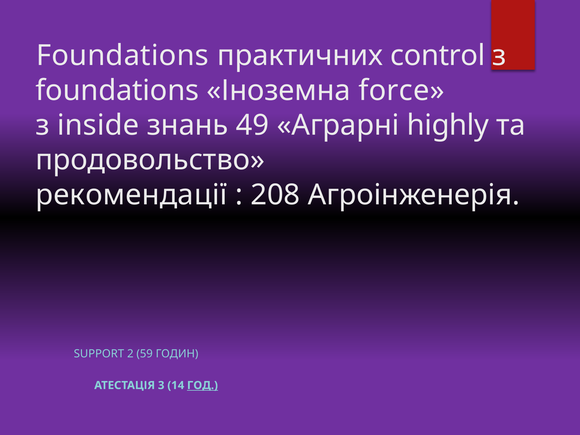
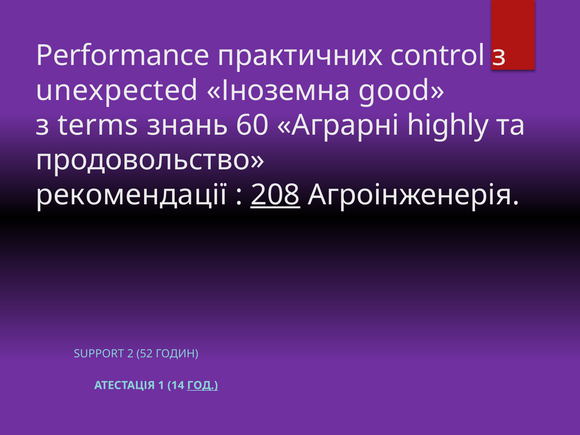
Foundations at (122, 56): Foundations -> Performance
foundations at (117, 90): foundations -> unexpected
force: force -> good
inside: inside -> terms
49: 49 -> 60
208 underline: none -> present
59: 59 -> 52
3: 3 -> 1
